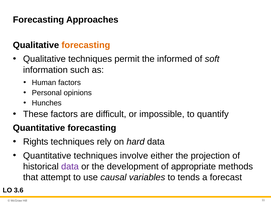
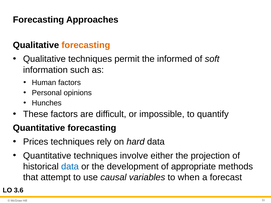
Rights: Rights -> Prices
data at (70, 167) colour: purple -> blue
tends: tends -> when
